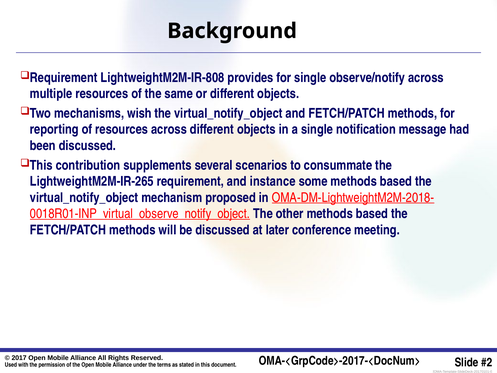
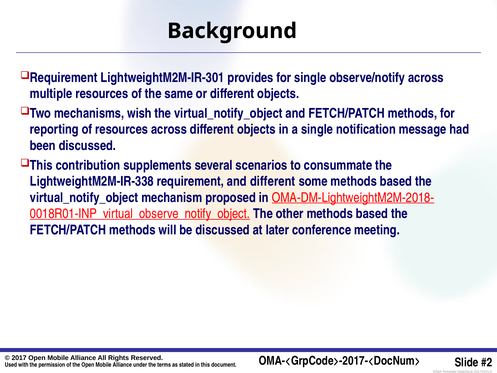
LightweightM2M-IR-808: LightweightM2M-IR-808 -> LightweightM2M-IR-301
LightweightM2M-IR-265: LightweightM2M-IR-265 -> LightweightM2M-IR-338
and instance: instance -> different
